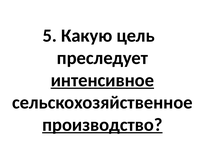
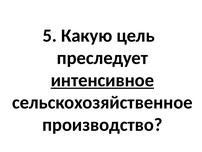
производство underline: present -> none
